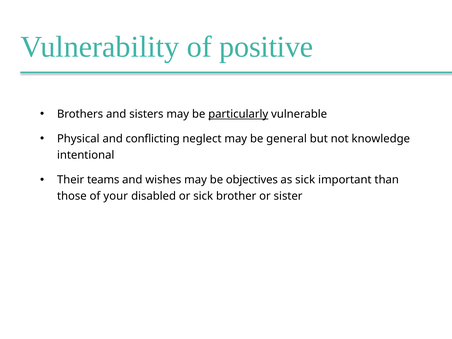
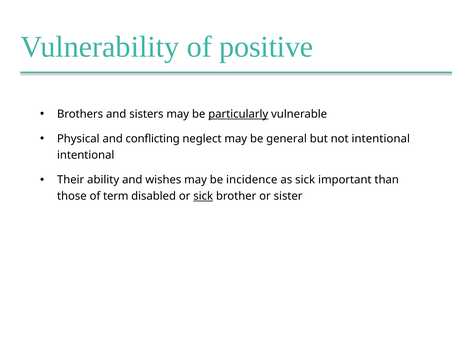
not knowledge: knowledge -> intentional
teams: teams -> ability
objectives: objectives -> incidence
your: your -> term
sick at (203, 196) underline: none -> present
